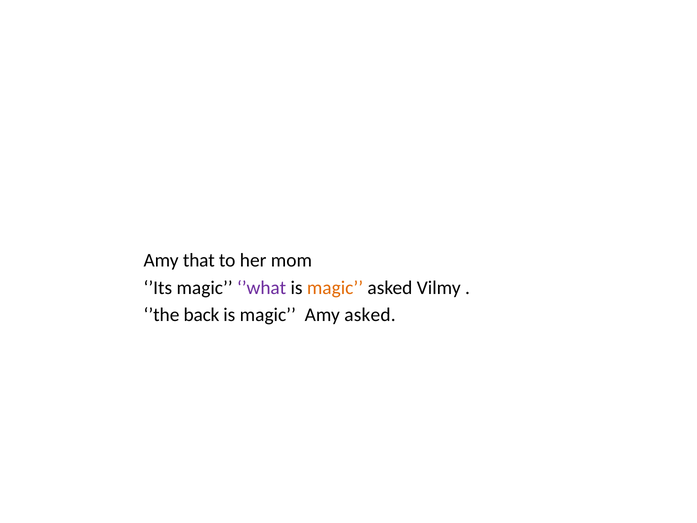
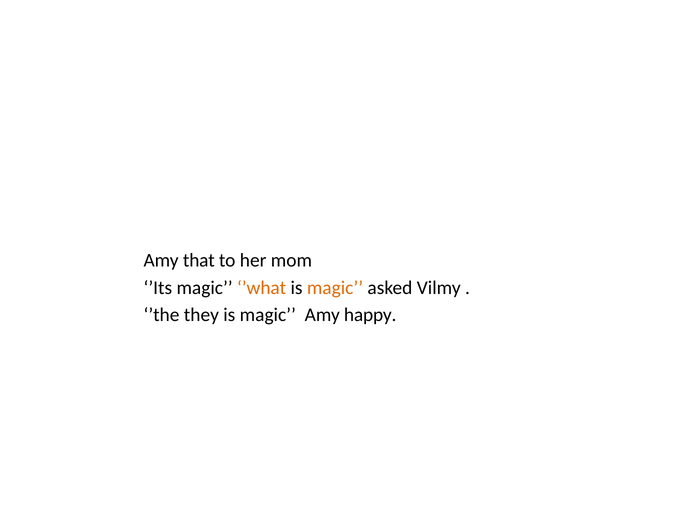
’what colour: purple -> orange
back: back -> they
Amy asked: asked -> happy
